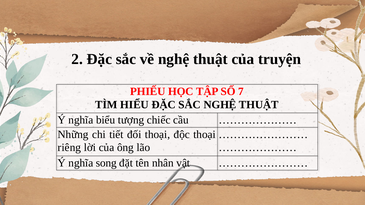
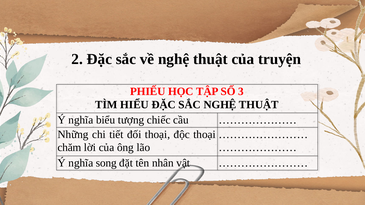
7: 7 -> 3
riêng: riêng -> chăm
